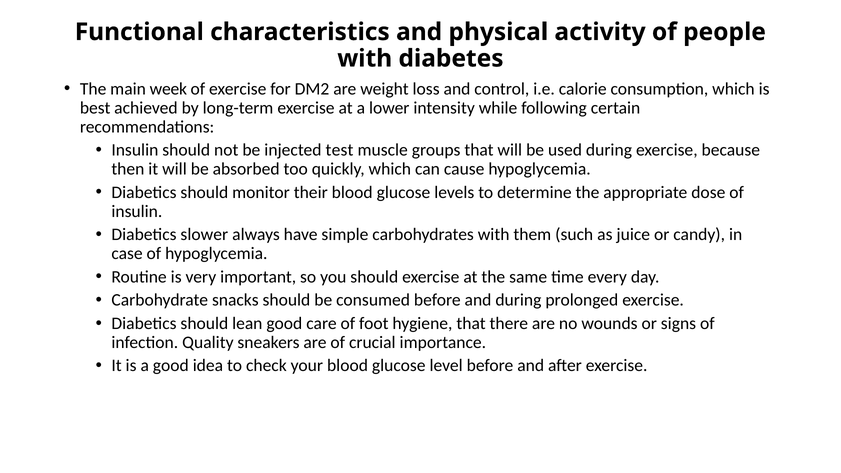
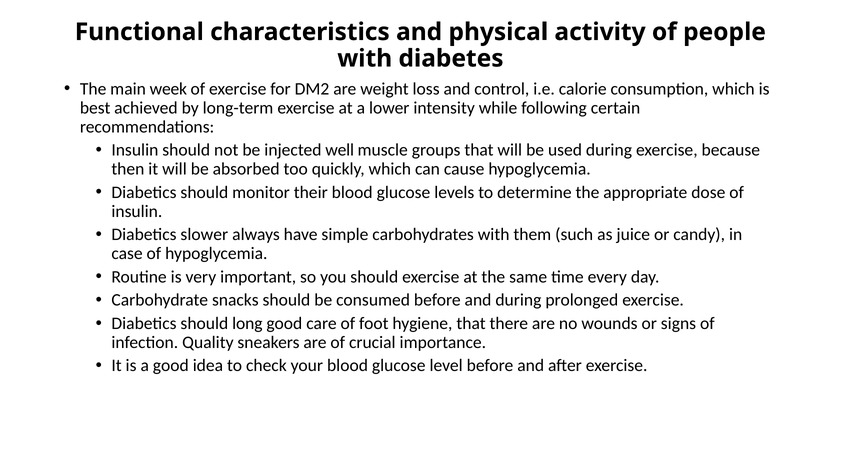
test: test -> well
lean: lean -> long
